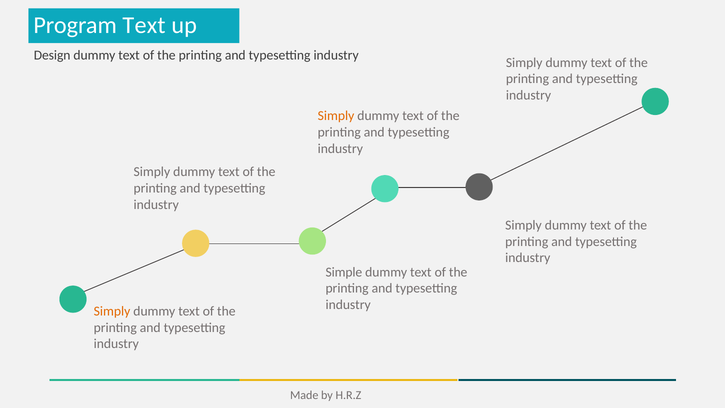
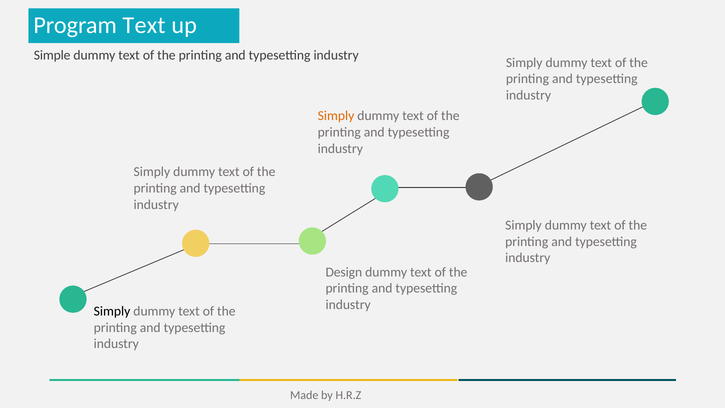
Design: Design -> Simple
Simple: Simple -> Design
Simply at (112, 311) colour: orange -> black
